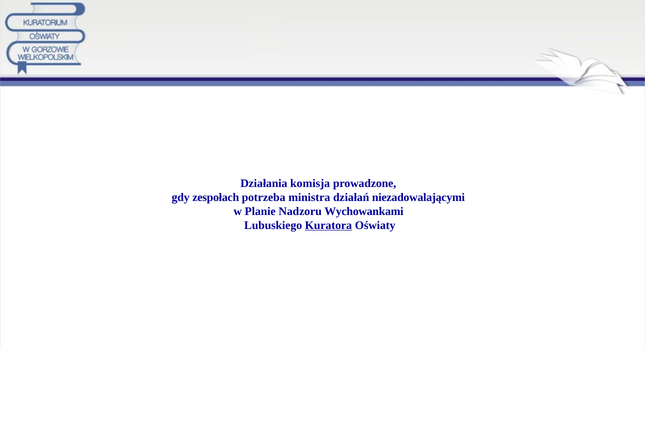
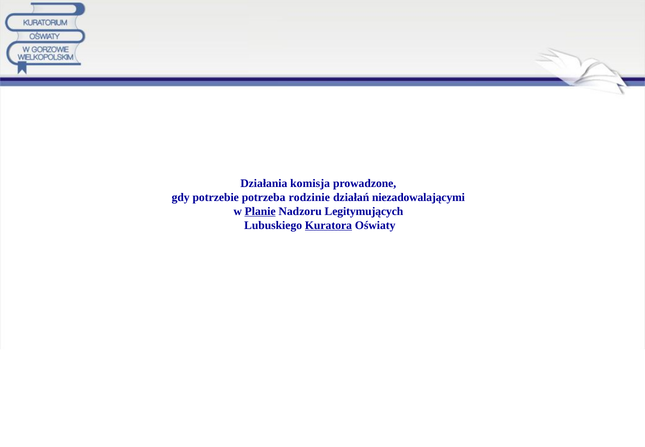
zespołach: zespołach -> potrzebie
ministra: ministra -> rodzinie
Planie underline: none -> present
Wychowankami: Wychowankami -> Legitymujących
